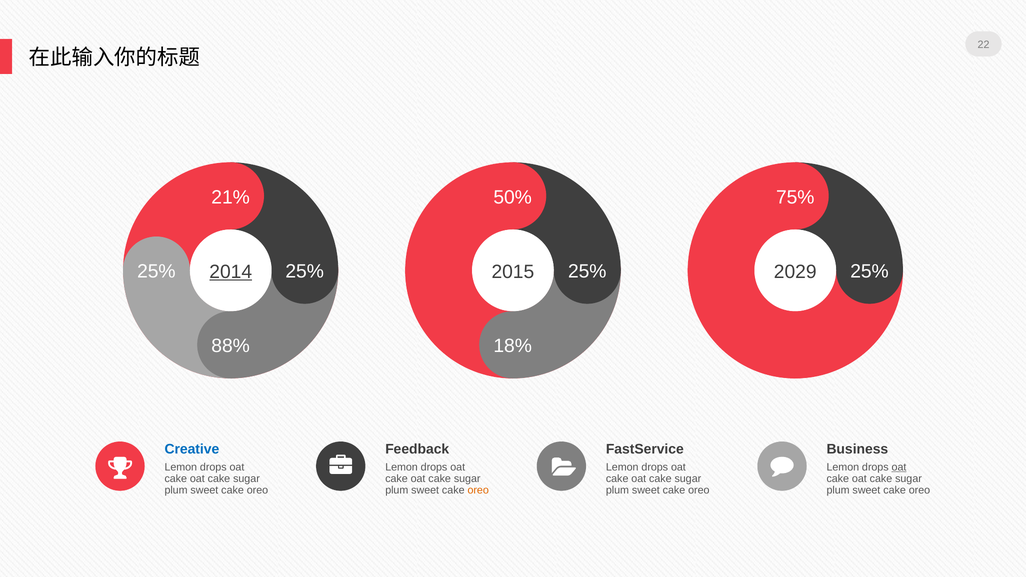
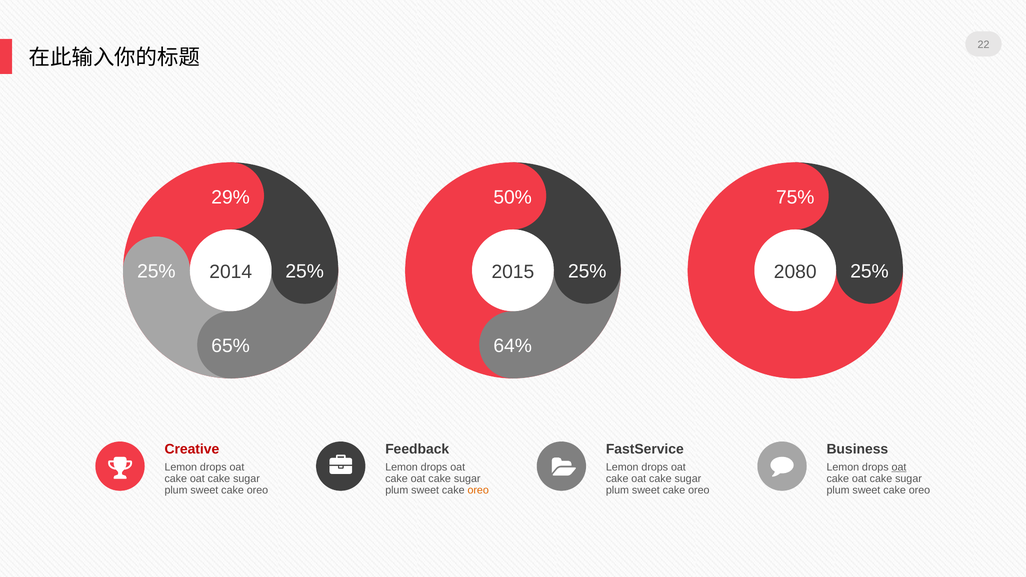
21%: 21% -> 29%
2014 underline: present -> none
2029: 2029 -> 2080
88%: 88% -> 65%
18%: 18% -> 64%
Creative colour: blue -> red
